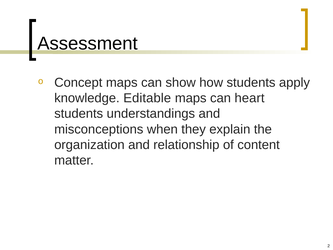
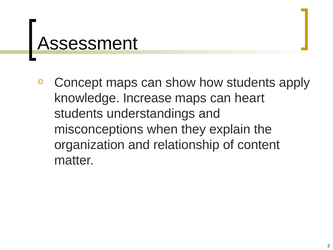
Editable: Editable -> Increase
